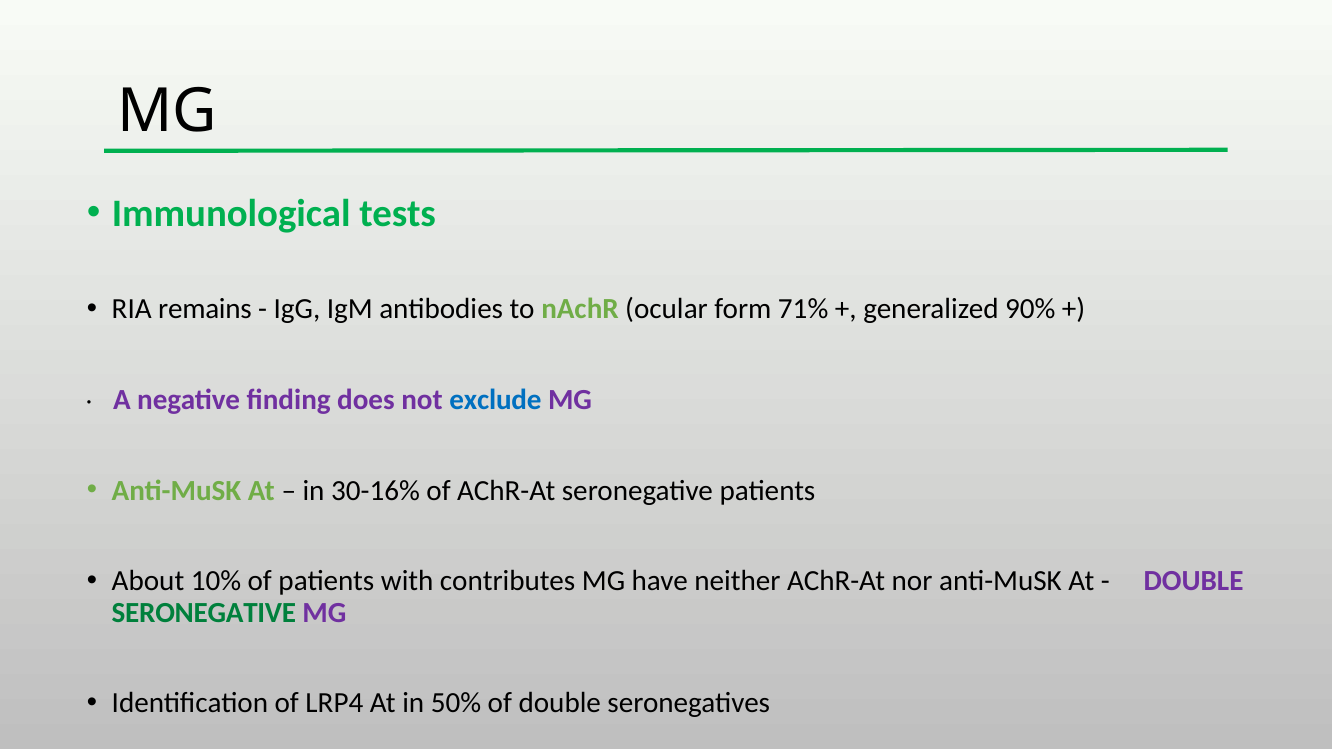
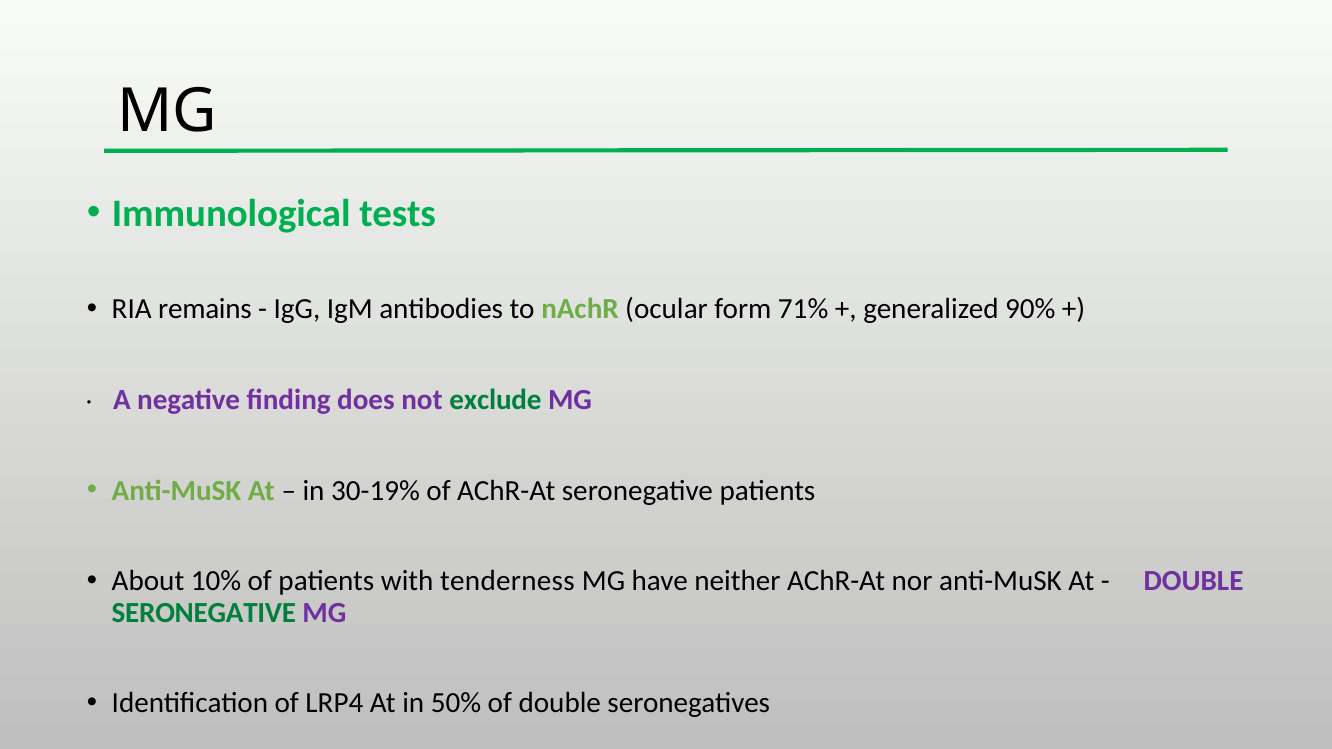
exclude colour: blue -> green
30-16%: 30-16% -> 30-19%
contributes: contributes -> tenderness
